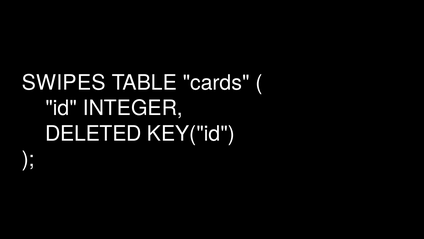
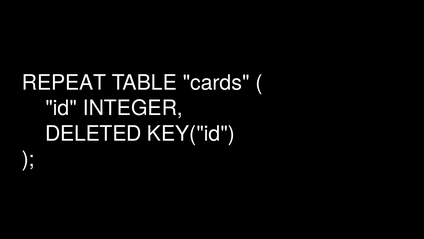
SWIPES: SWIPES -> REPEAT
